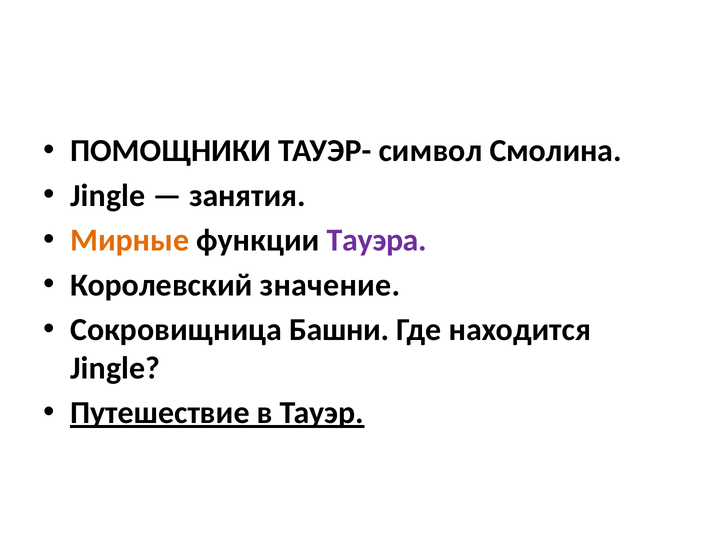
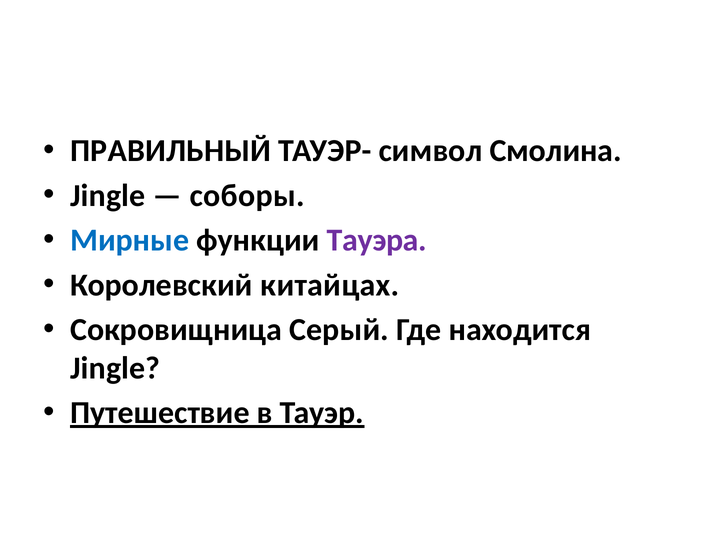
ПОМОЩНИКИ: ПОМОЩНИКИ -> ПРАВИЛЬНЫЙ
занятия: занятия -> соборы
Мирные colour: orange -> blue
значение: значение -> китайцах
Башни: Башни -> Серый
